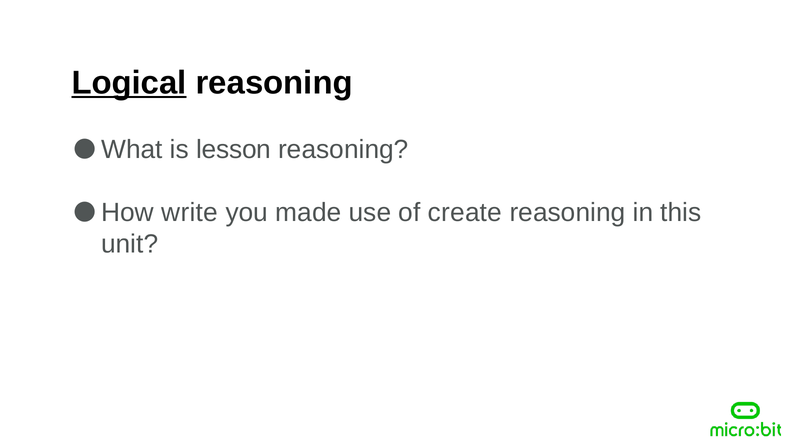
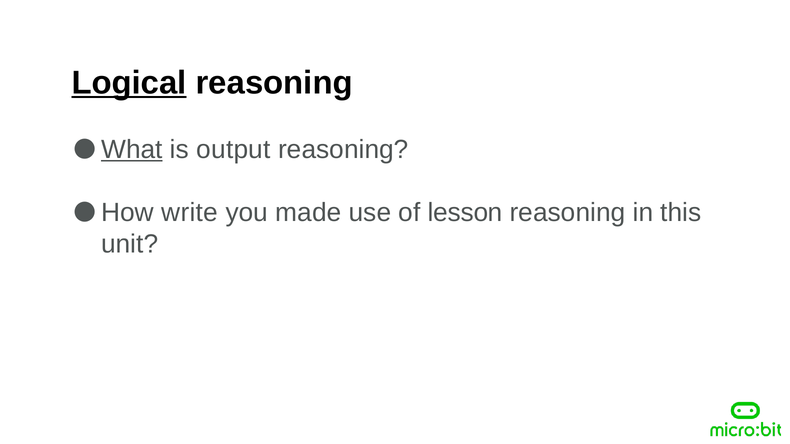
What underline: none -> present
lesson: lesson -> output
create: create -> lesson
